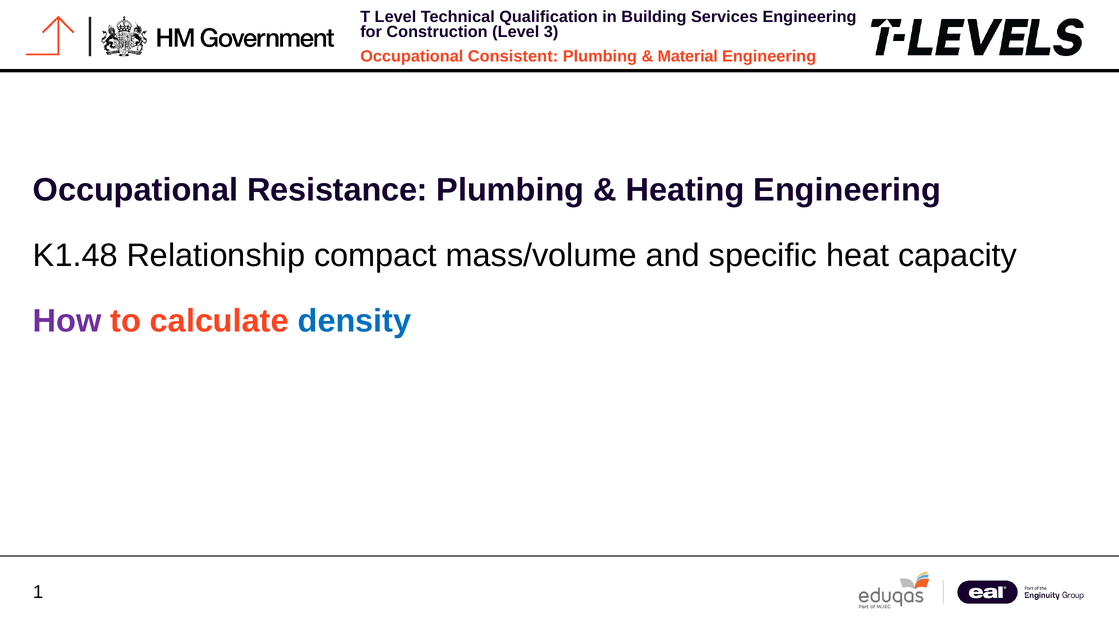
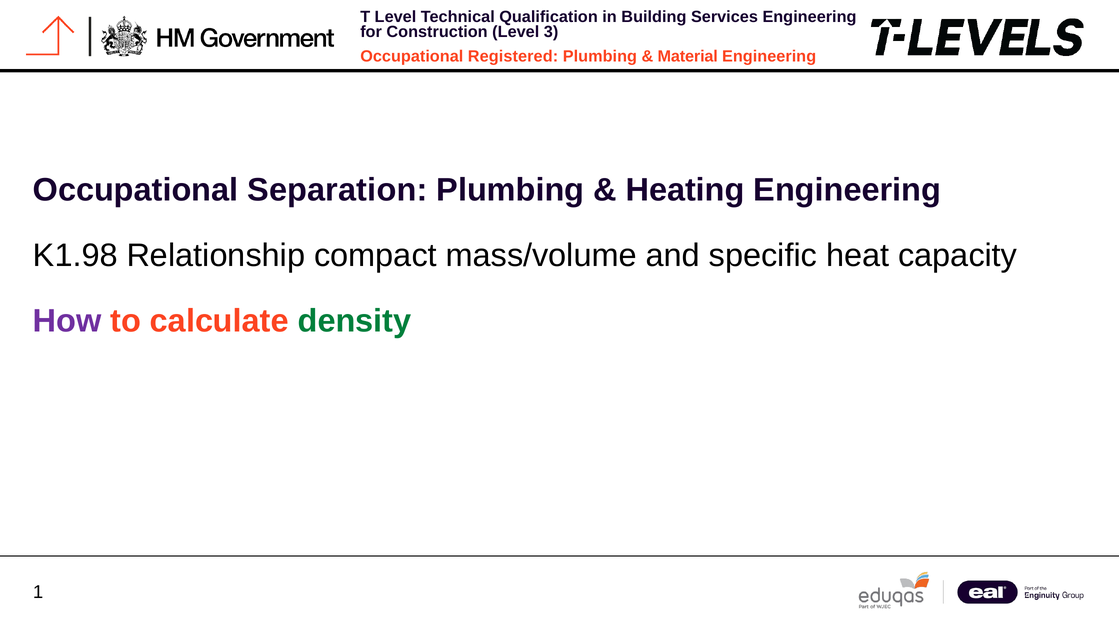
Consistent: Consistent -> Registered
Resistance: Resistance -> Separation
K1.48: K1.48 -> K1.98
density colour: blue -> green
